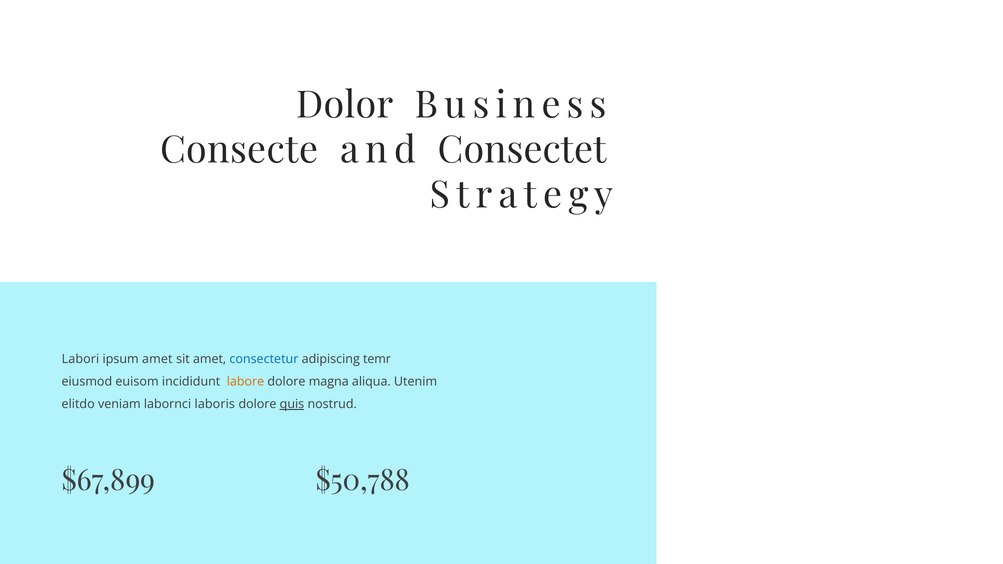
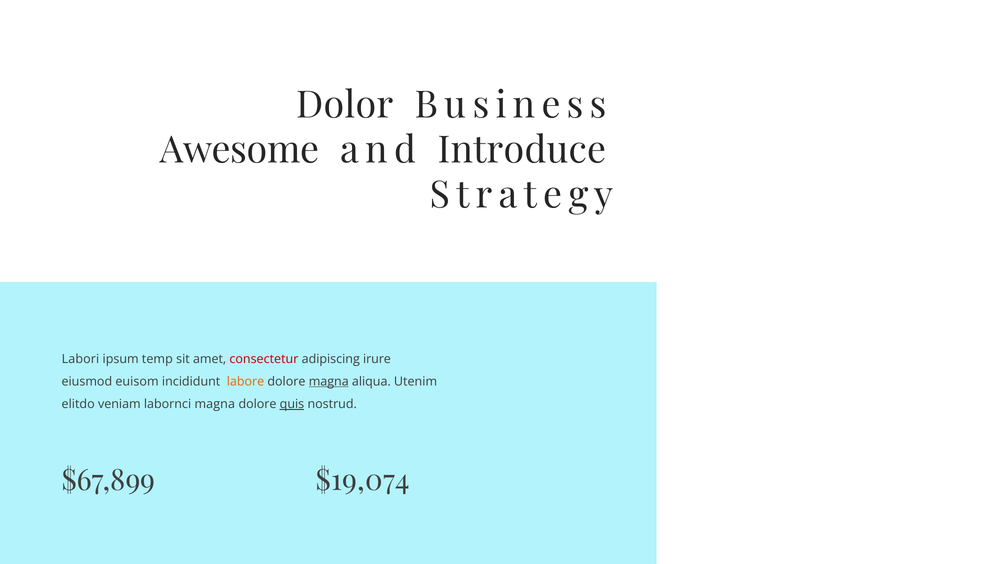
Consecte: Consecte -> Awesome
Consectet: Consectet -> Introduce
ipsum amet: amet -> temp
consectetur colour: blue -> red
temr: temr -> irure
magna at (329, 382) underline: none -> present
labornci laboris: laboris -> magna
$50,788: $50,788 -> $19,074
